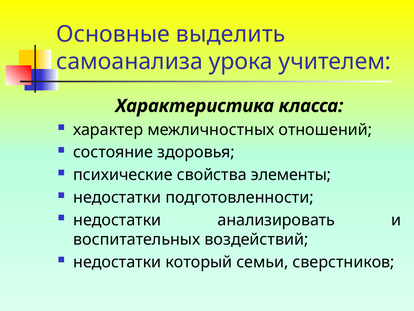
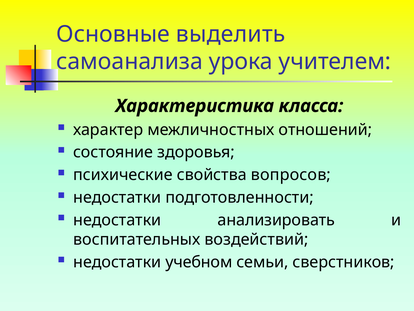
элементы: элементы -> вопросов
который: который -> учебном
